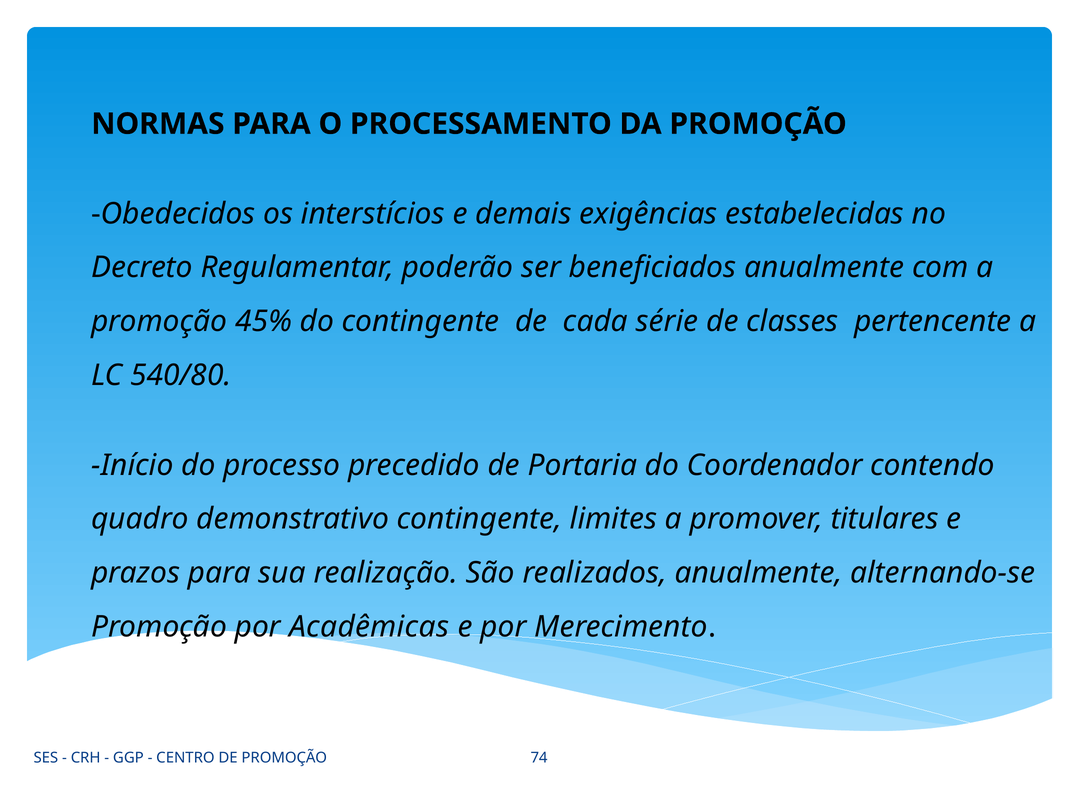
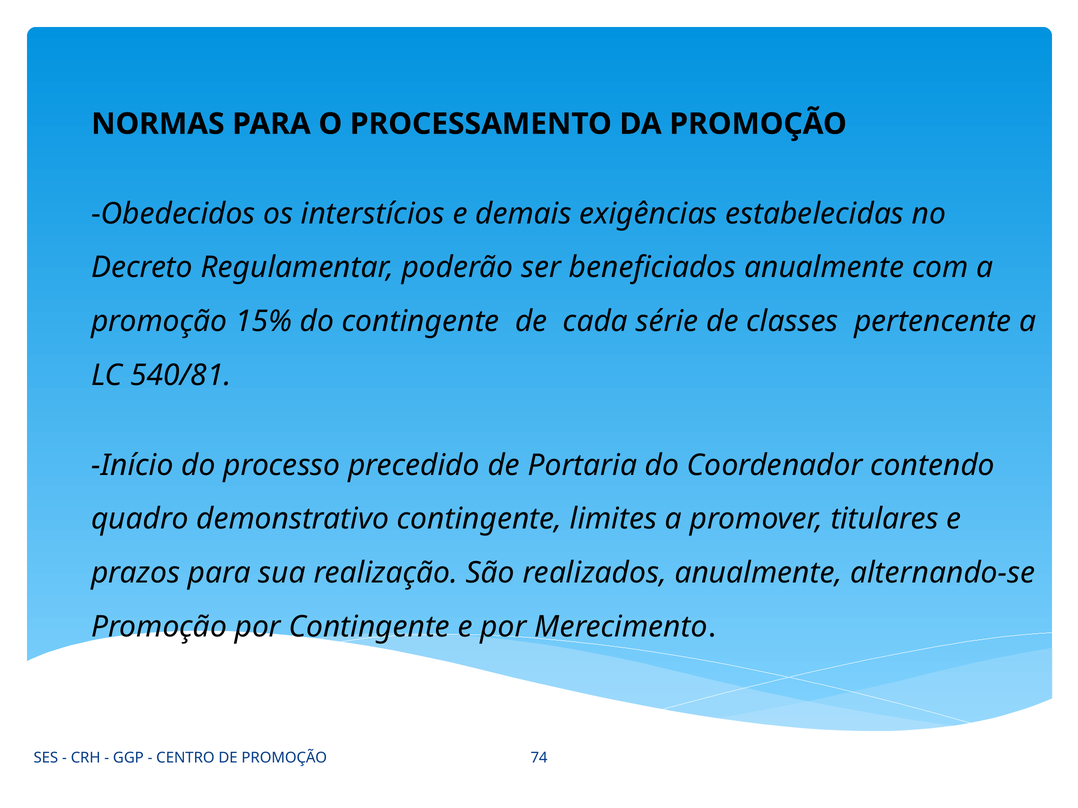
45%: 45% -> 15%
540/80: 540/80 -> 540/81
por Acadêmicas: Acadêmicas -> Contingente
